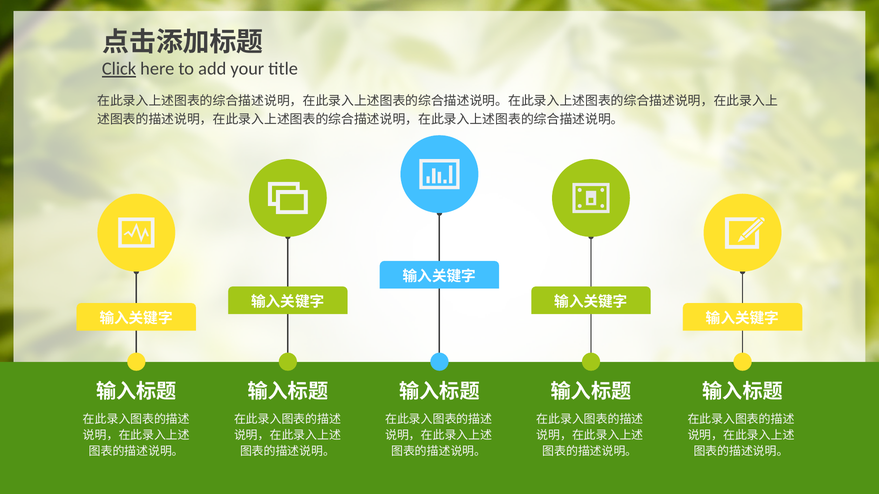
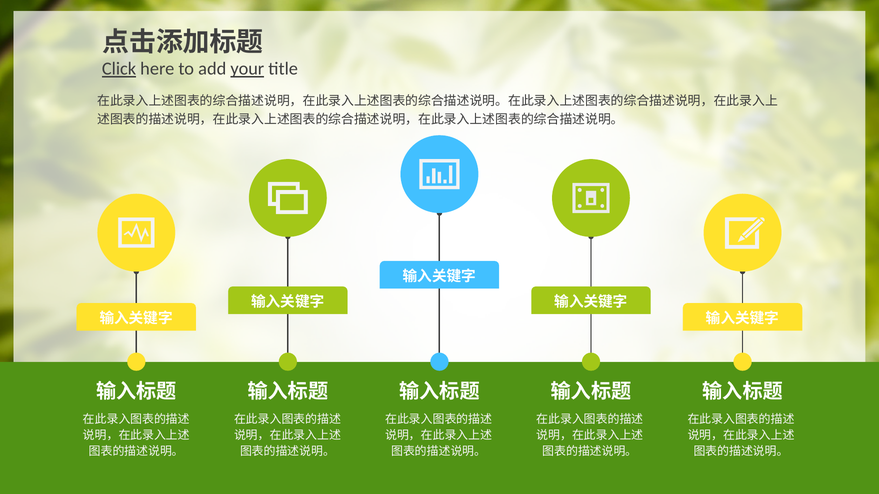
your underline: none -> present
